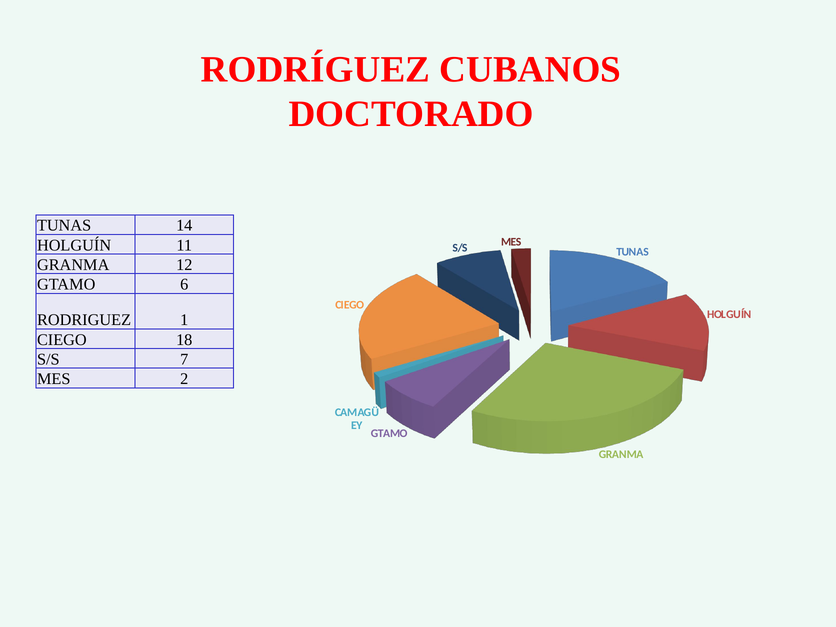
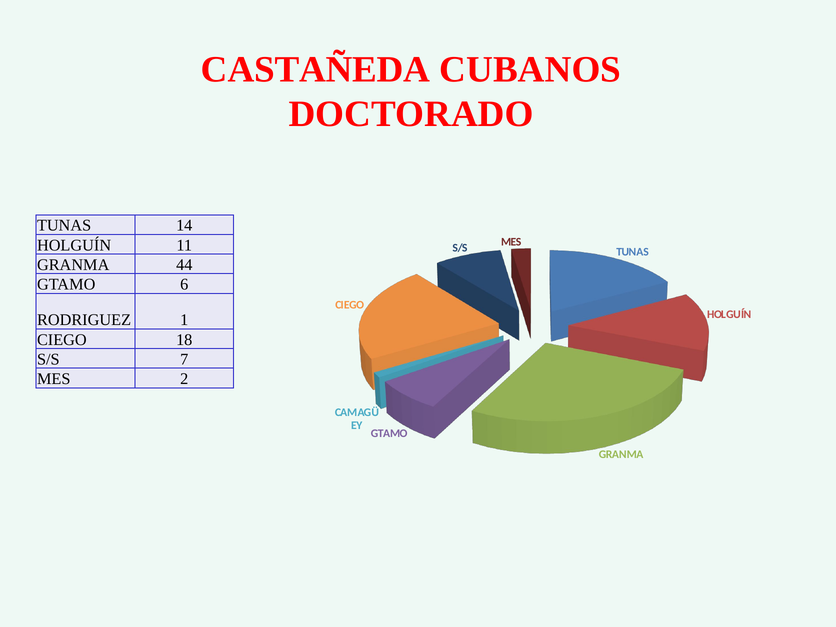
RODRÍGUEZ: RODRÍGUEZ -> CASTAÑEDA
12: 12 -> 44
